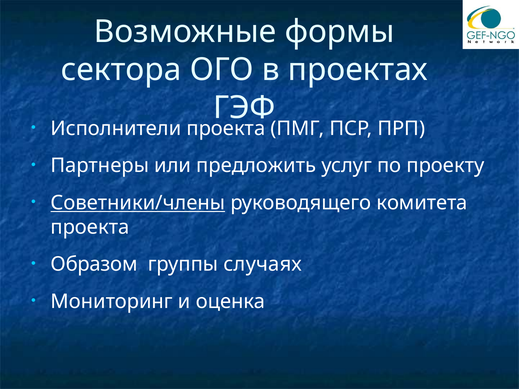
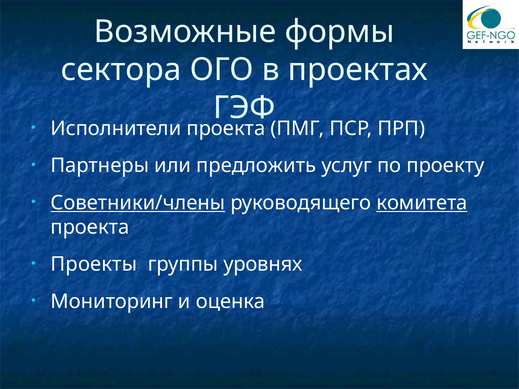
комитета underline: none -> present
Образом: Образом -> Проекты
случаях: случаях -> уровнях
